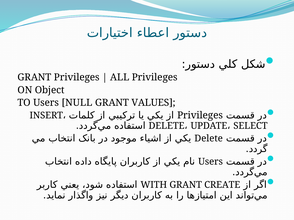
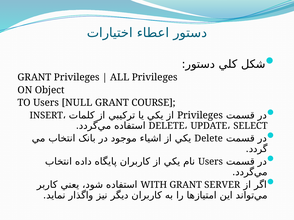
VALUES: VALUES -> COURSE
CREATE: CREATE -> SERVER
